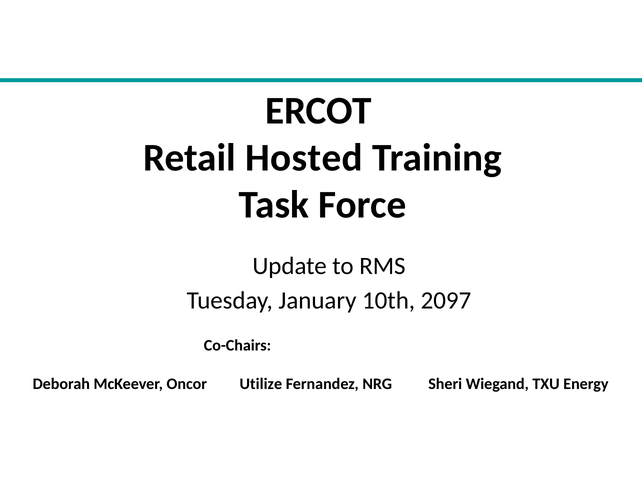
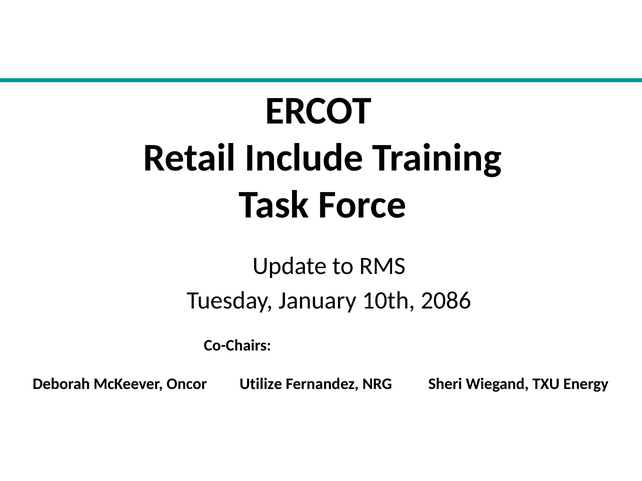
Hosted: Hosted -> Include
2097: 2097 -> 2086
